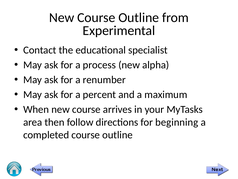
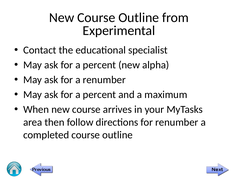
process at (99, 65): process -> percent
for beginning: beginning -> renumber
